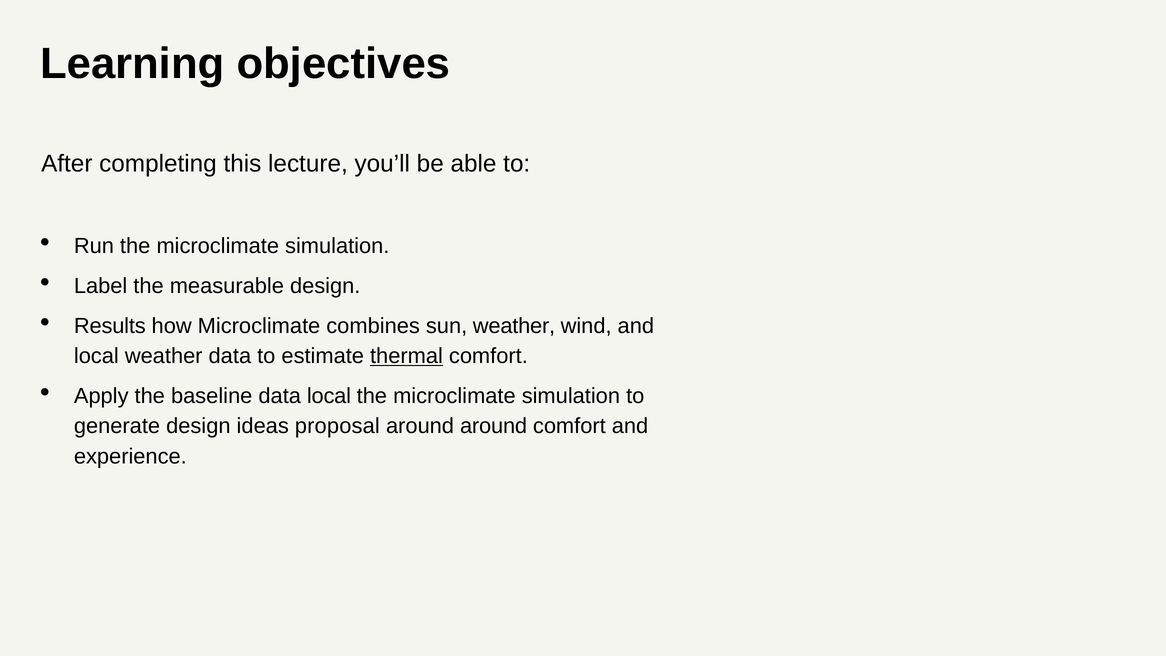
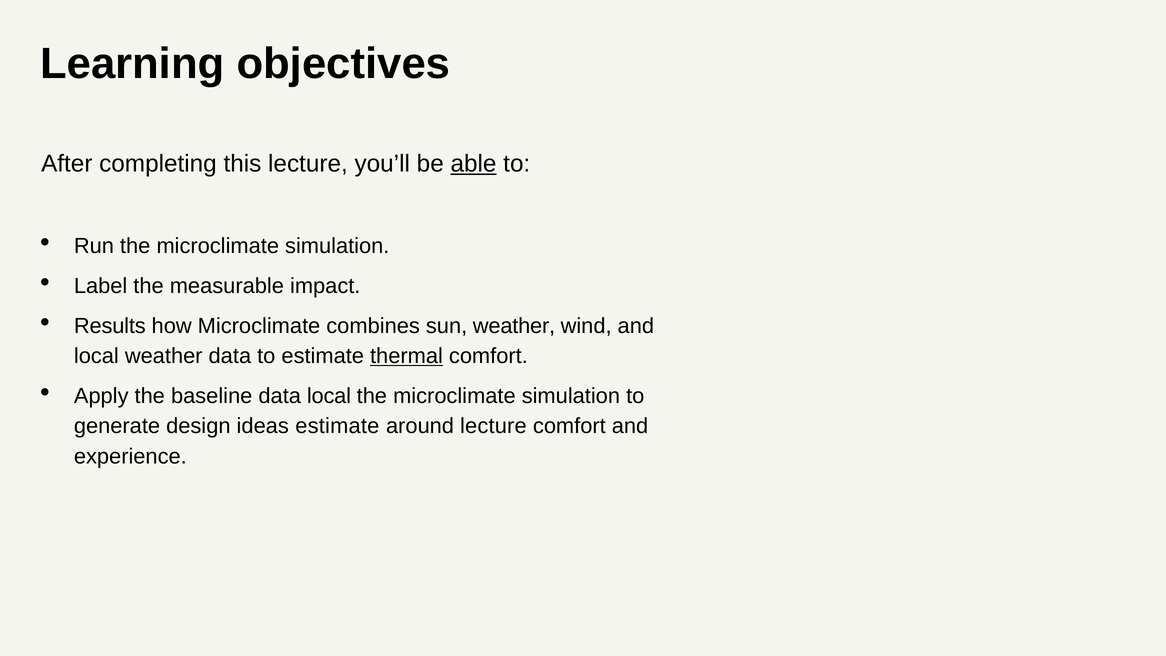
able underline: none -> present
measurable design: design -> impact
ideas proposal: proposal -> estimate
around around: around -> lecture
